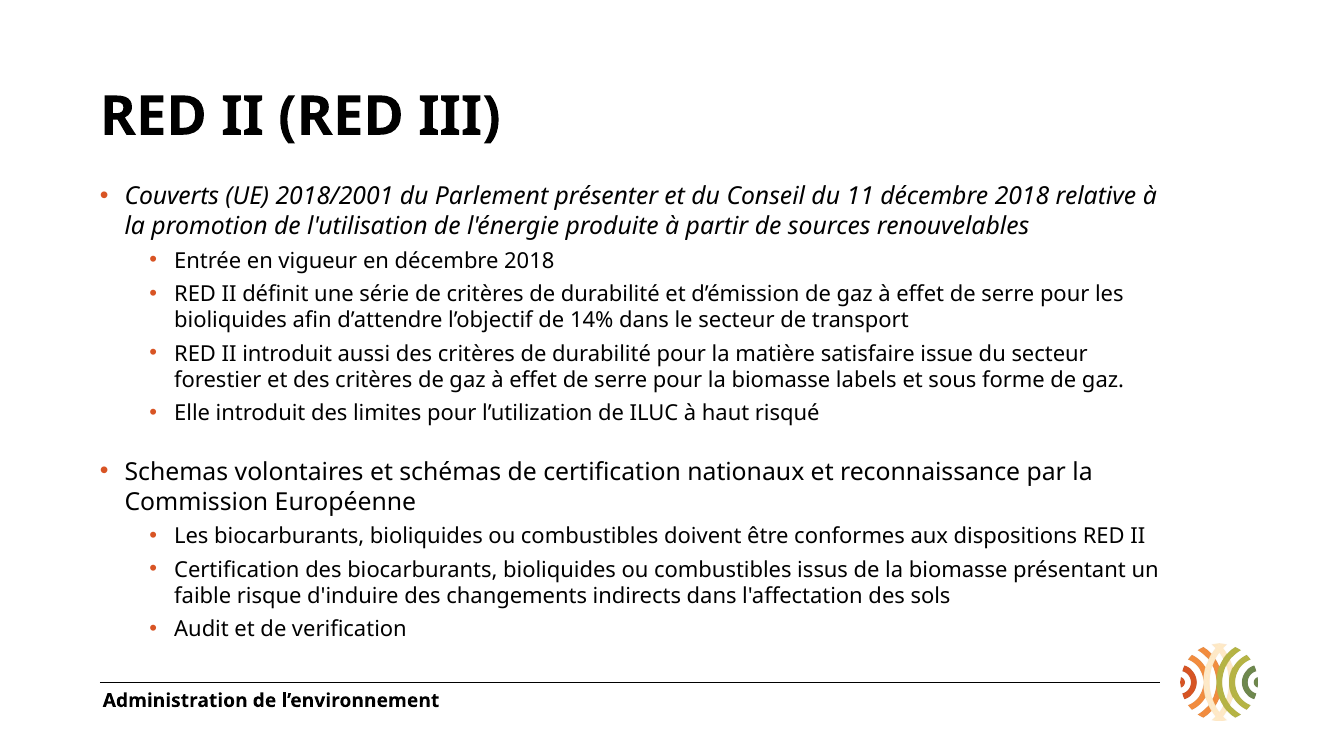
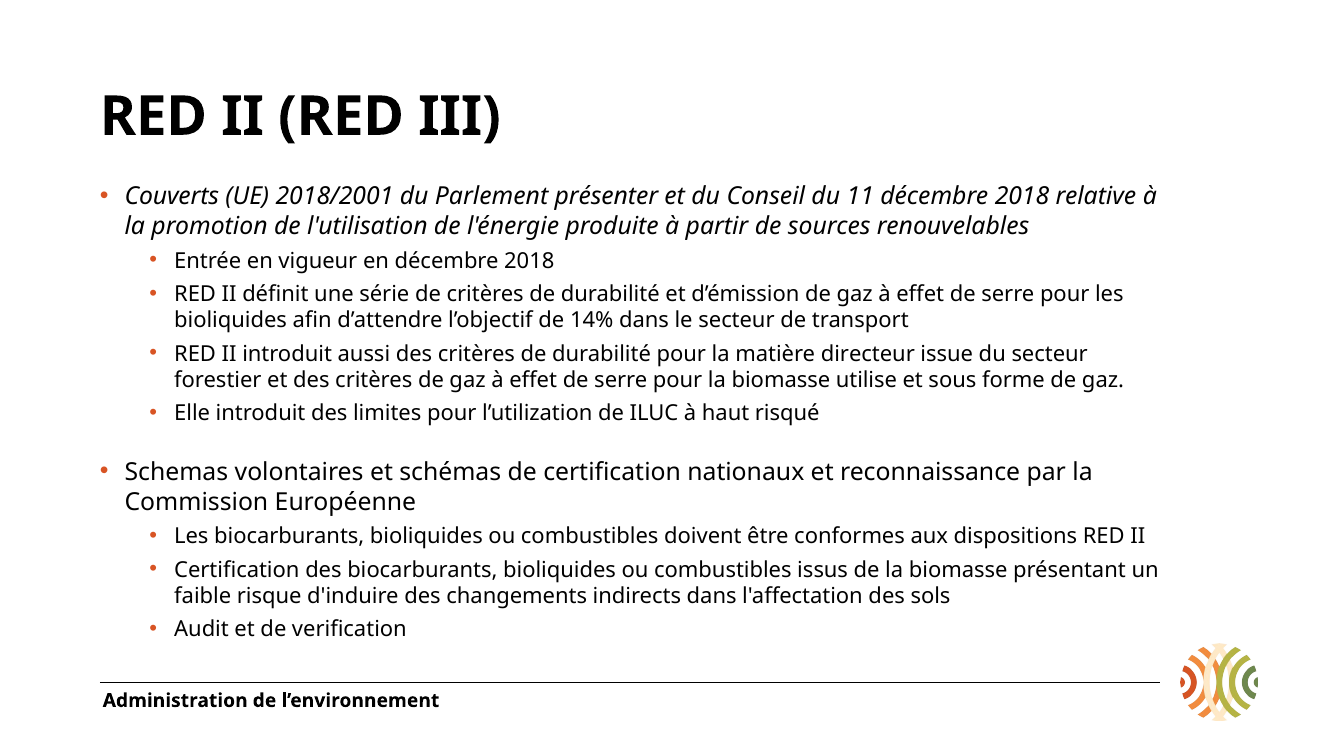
satisfaire: satisfaire -> directeur
labels: labels -> utilise
